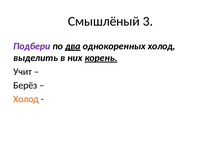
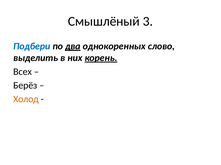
Подбери colour: purple -> blue
однокоренных холод: холод -> слово
Учит: Учит -> Всех
